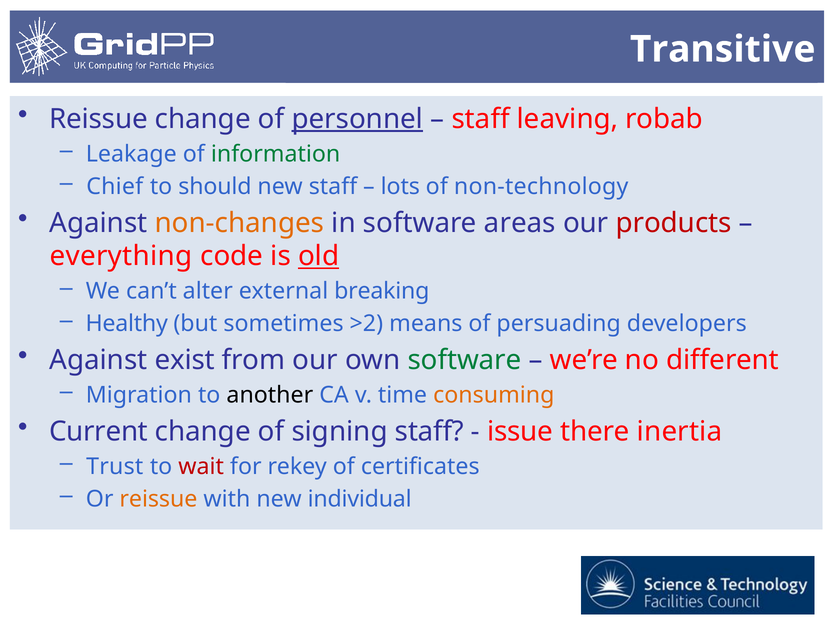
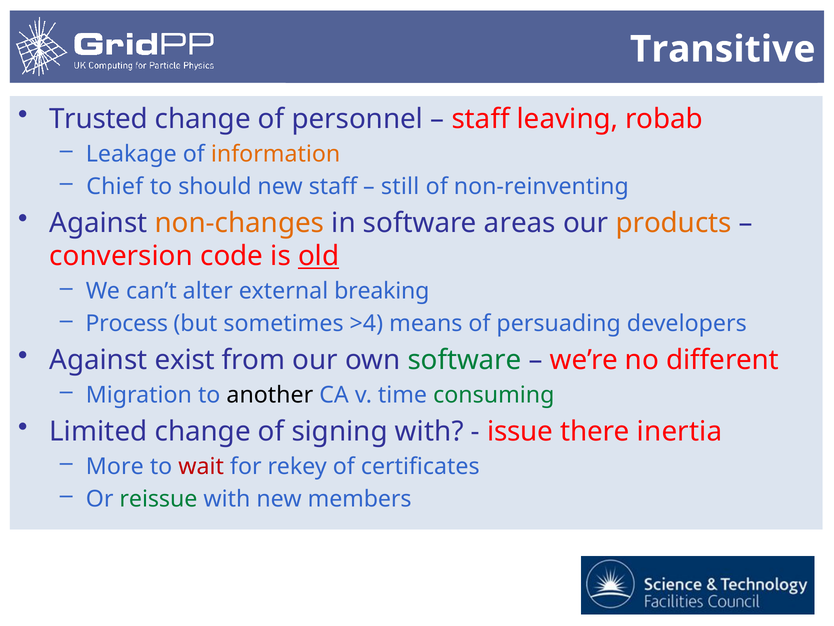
Reissue at (99, 119): Reissue -> Trusted
personnel underline: present -> none
information colour: green -> orange
lots: lots -> still
non-technology: non-technology -> non-reinventing
products colour: red -> orange
everything: everything -> conversion
Healthy: Healthy -> Process
>2: >2 -> >4
consuming colour: orange -> green
Current: Current -> Limited
signing staff: staff -> with
Trust: Trust -> More
reissue at (158, 499) colour: orange -> green
individual: individual -> members
